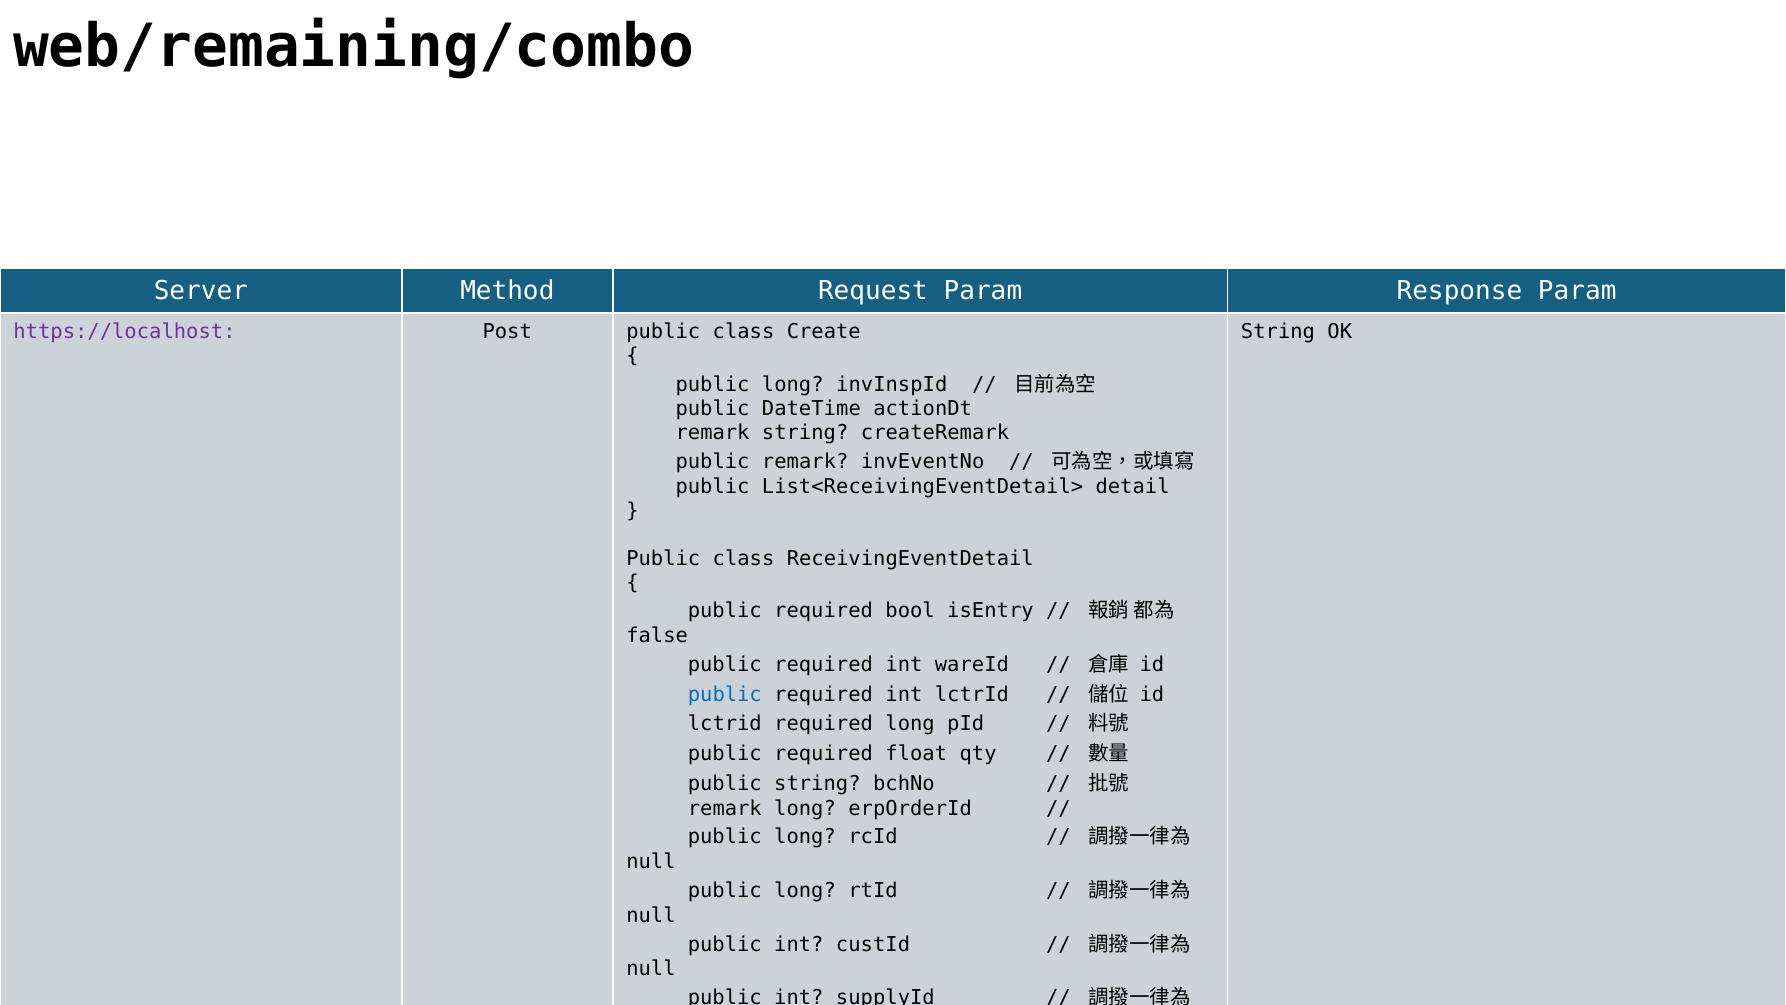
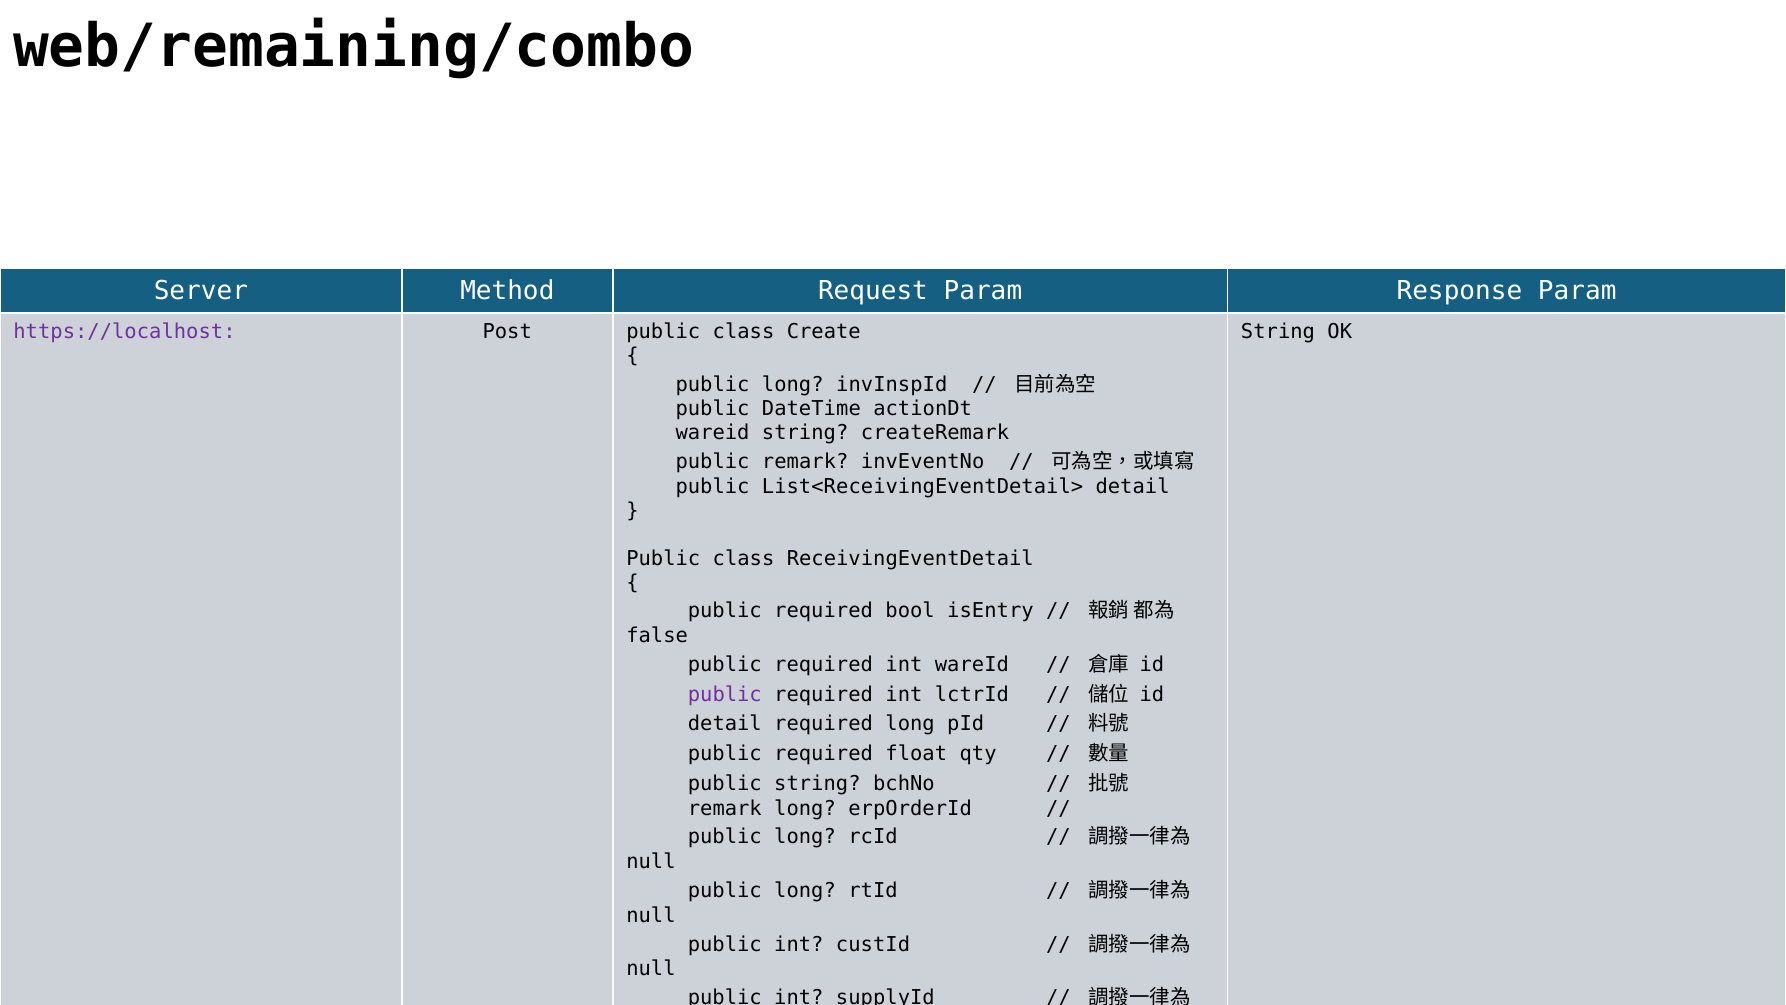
remark at (713, 433): remark -> wareid
public at (725, 694) colour: blue -> purple
lctrid at (725, 724): lctrid -> detail
